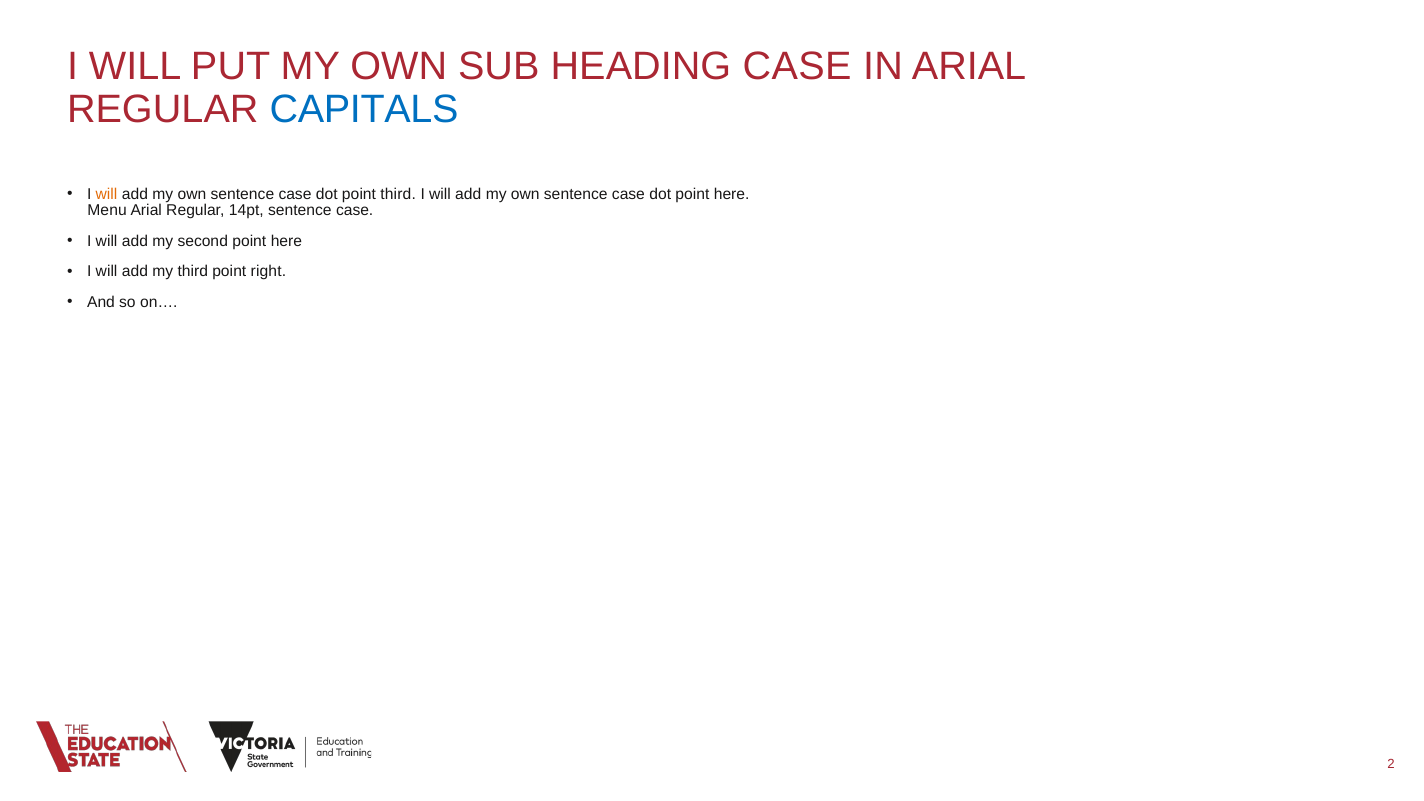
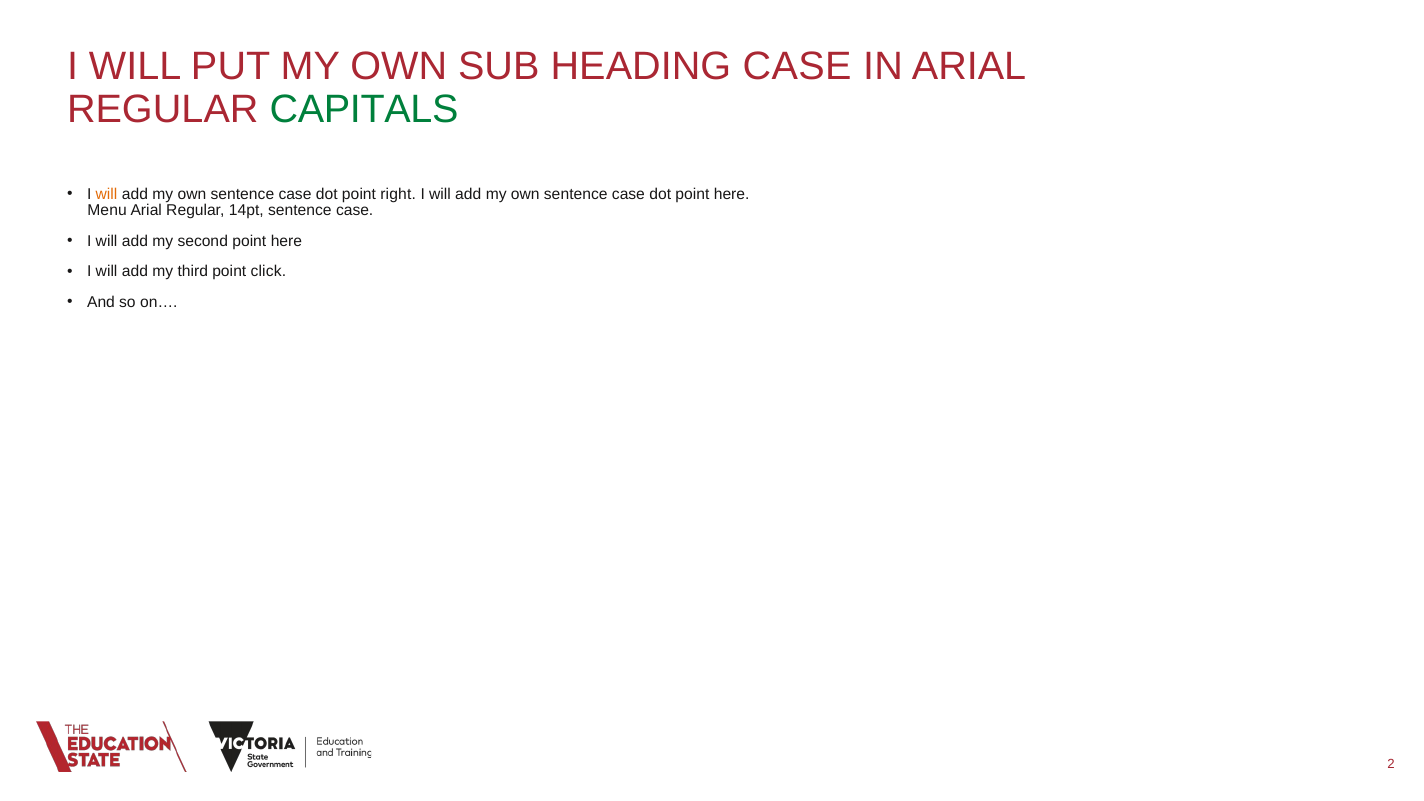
CAPITALS colour: blue -> green
point third: third -> right
right: right -> click
